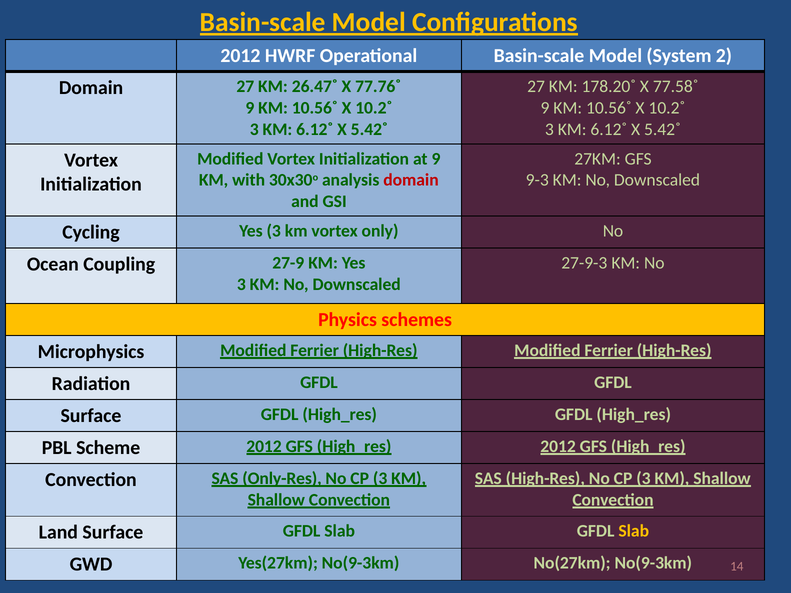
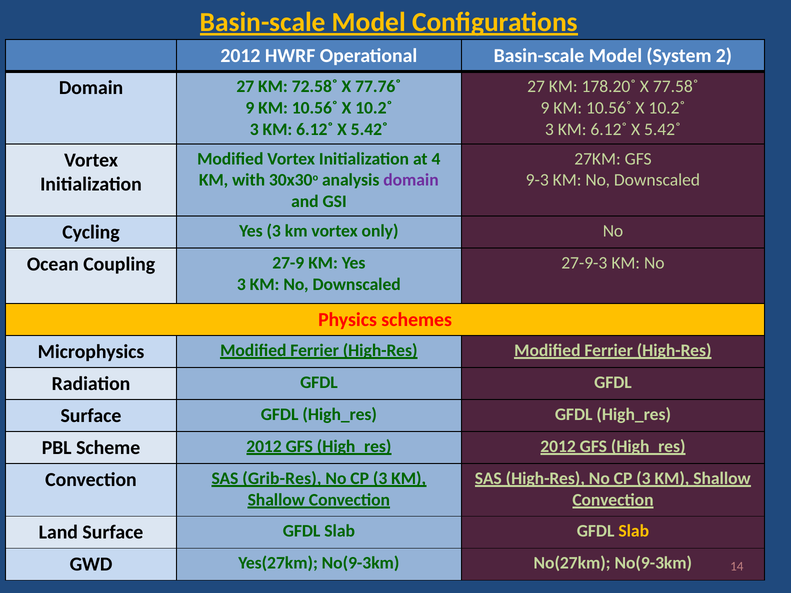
26.47˚: 26.47˚ -> 72.58˚
at 9: 9 -> 4
domain at (411, 180) colour: red -> purple
Only-Res: Only-Res -> Grib-Res
